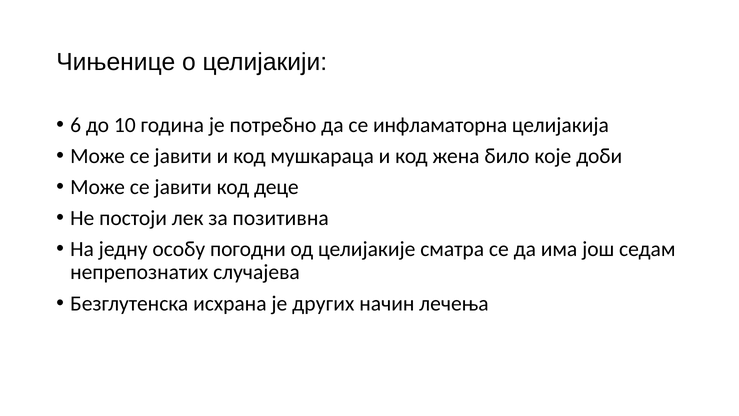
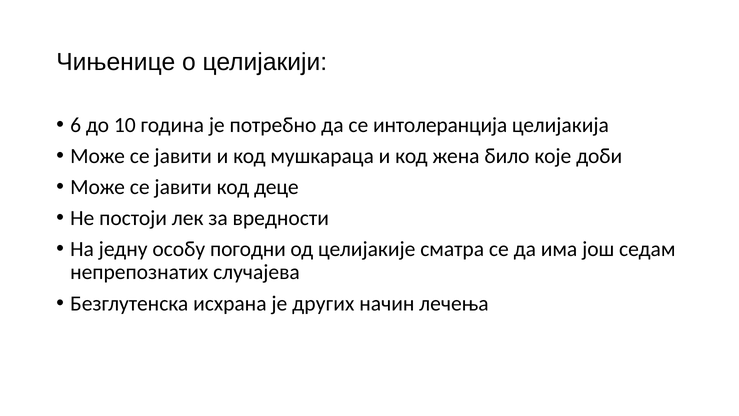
инфламаторна: инфламаторна -> интолеранцијa
позитивна: позитивна -> вредности
